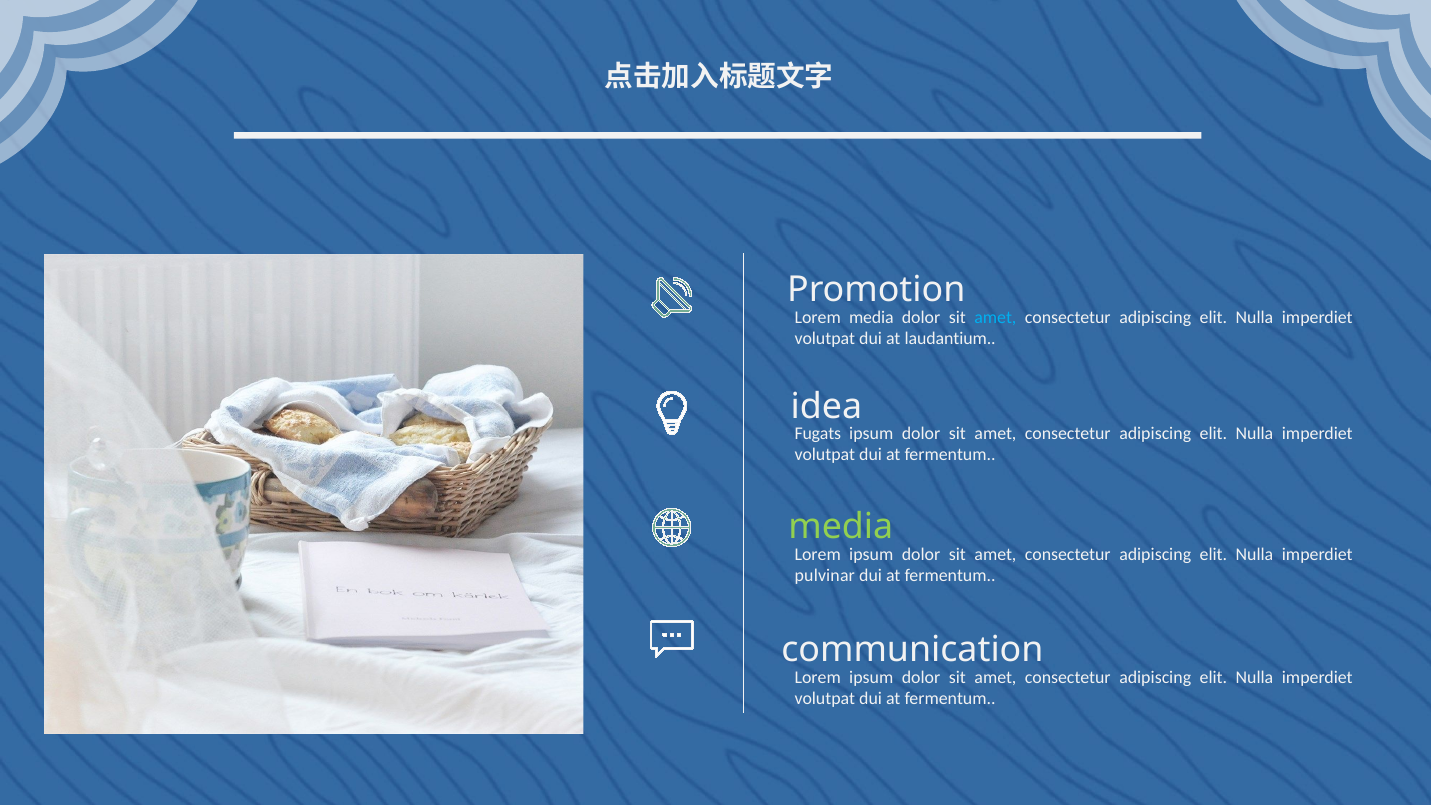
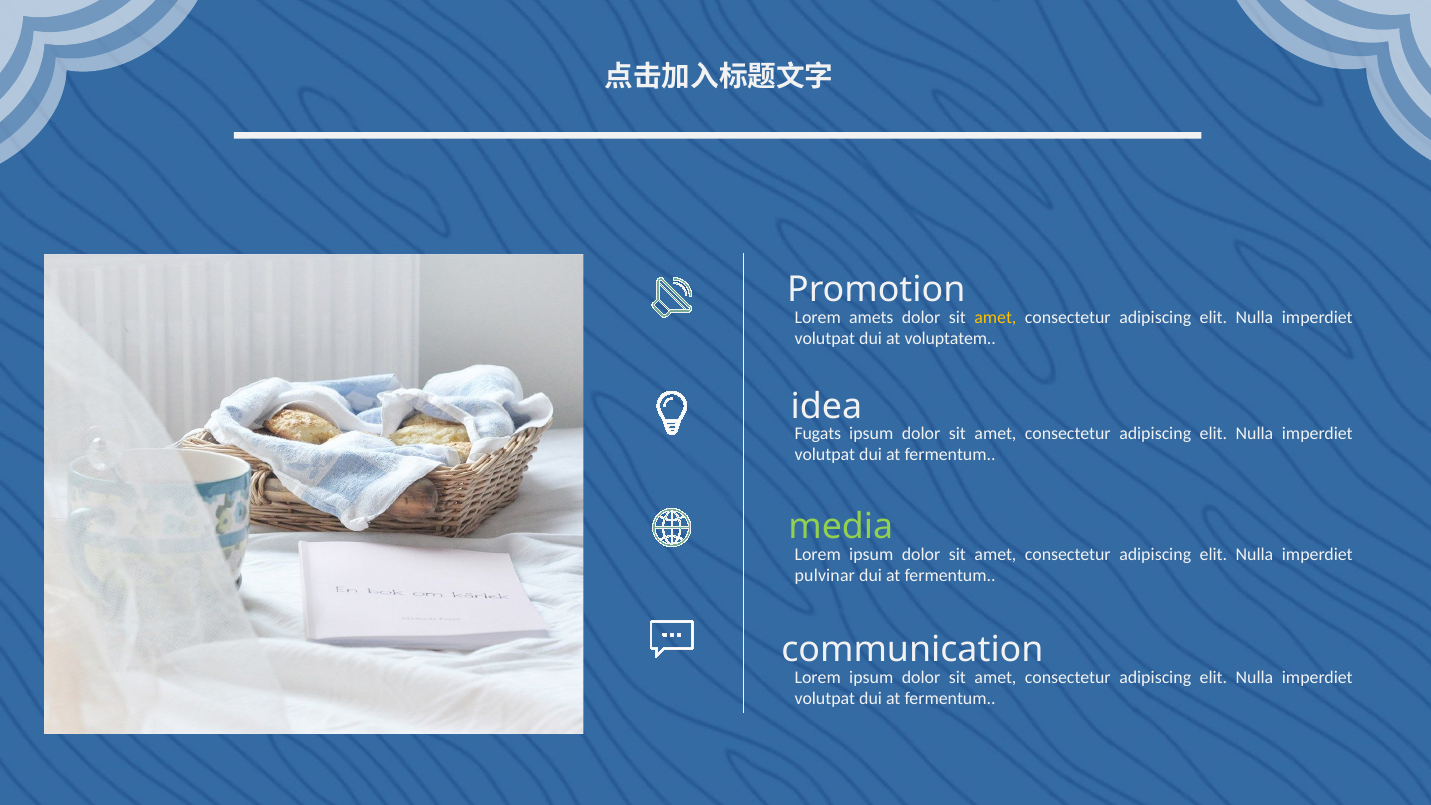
Lorem media: media -> amets
amet at (995, 317) colour: light blue -> yellow
laudantium: laudantium -> voluptatem
